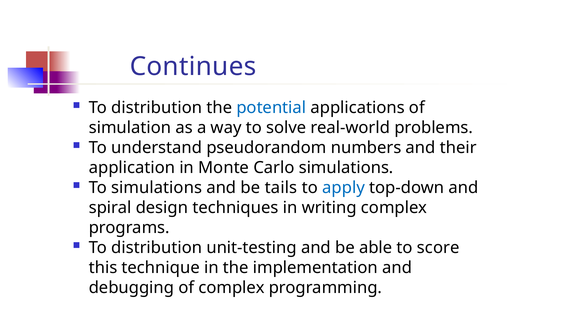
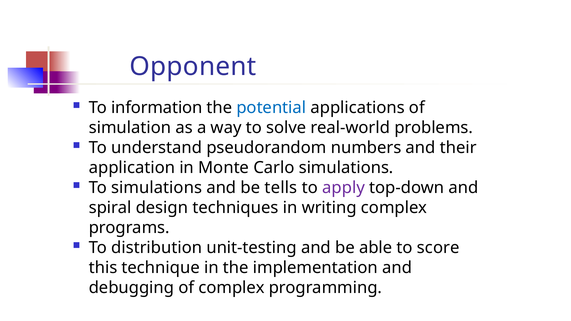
Continues: Continues -> Opponent
distribution at (157, 108): distribution -> information
tails: tails -> tells
apply colour: blue -> purple
